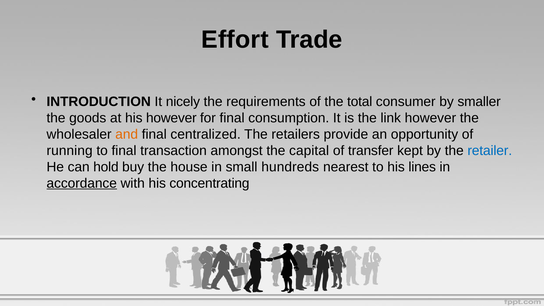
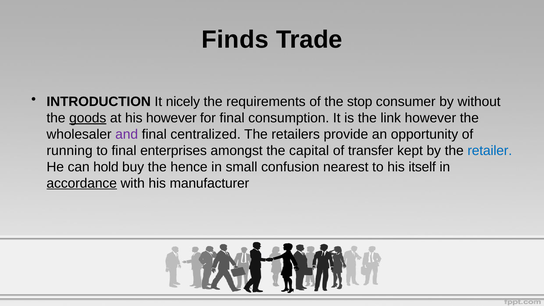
Effort: Effort -> Finds
total: total -> stop
smaller: smaller -> without
goods underline: none -> present
and colour: orange -> purple
transaction: transaction -> enterprises
house: house -> hence
hundreds: hundreds -> confusion
lines: lines -> itself
concentrating: concentrating -> manufacturer
